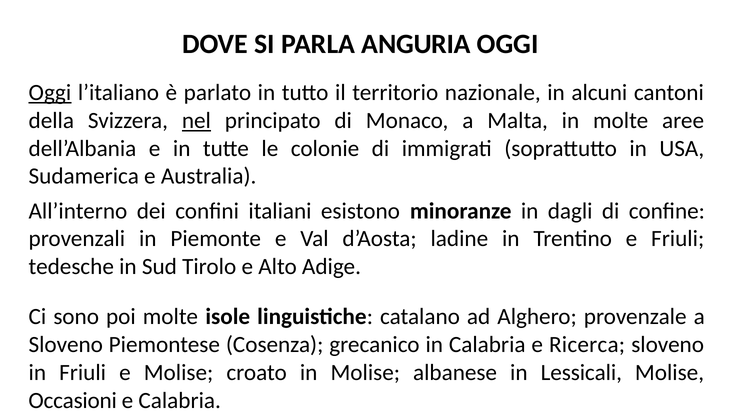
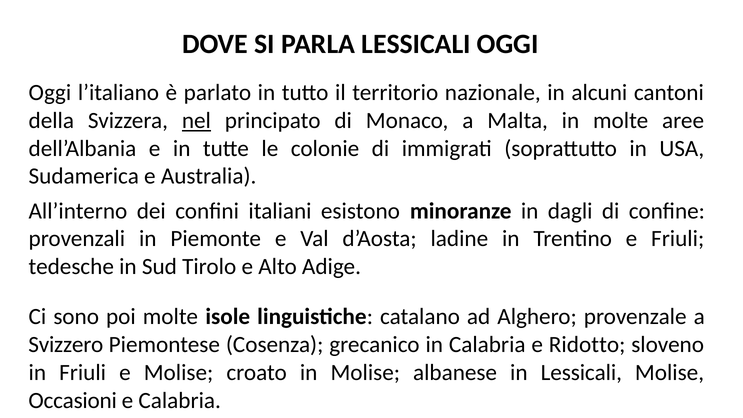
PARLA ANGURIA: ANGURIA -> LESSICALI
Oggi at (50, 93) underline: present -> none
Sloveno at (66, 345): Sloveno -> Svizzero
Ricerca: Ricerca -> Ridotto
